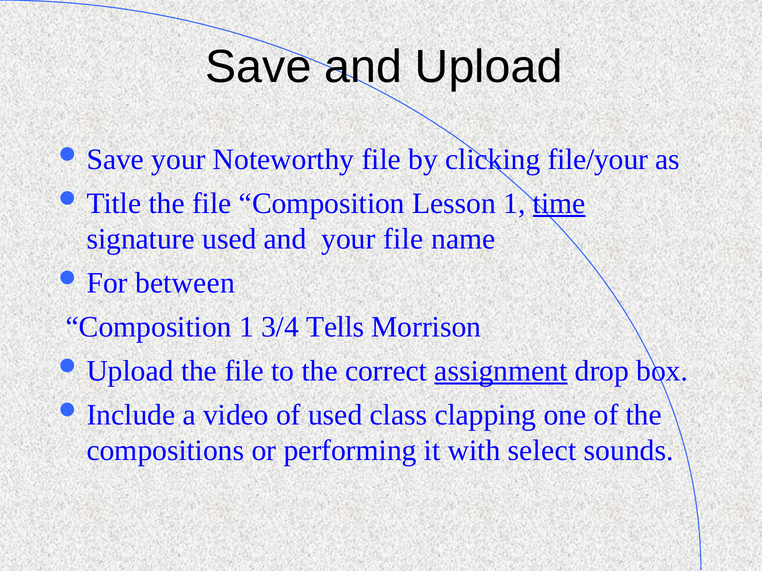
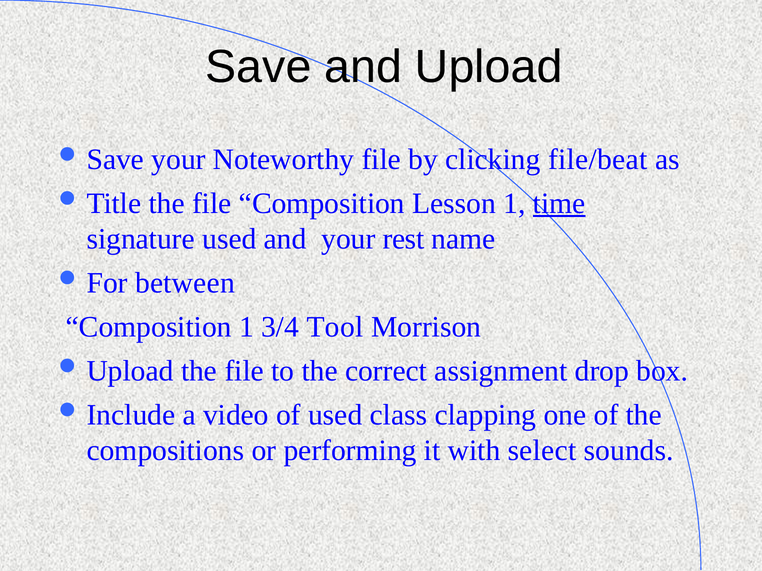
file/your: file/your -> file/beat
your file: file -> rest
Tells: Tells -> Tool
assignment underline: present -> none
